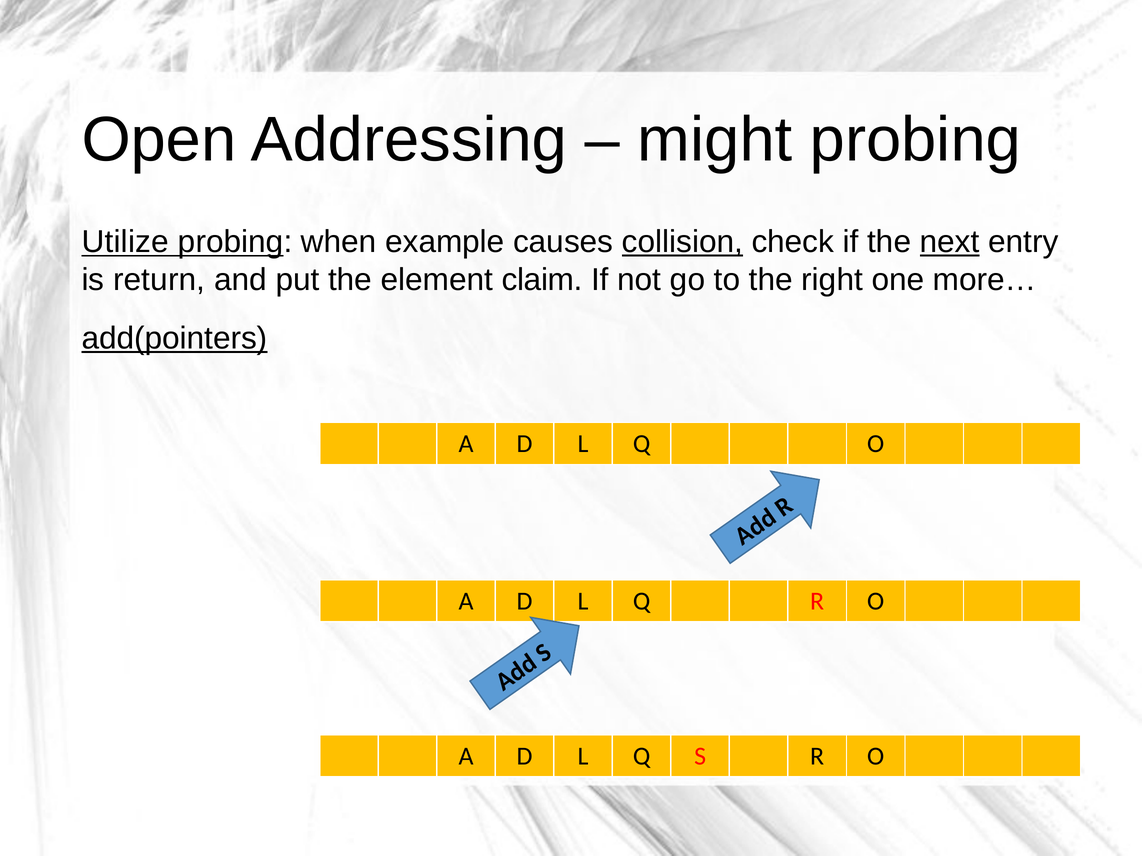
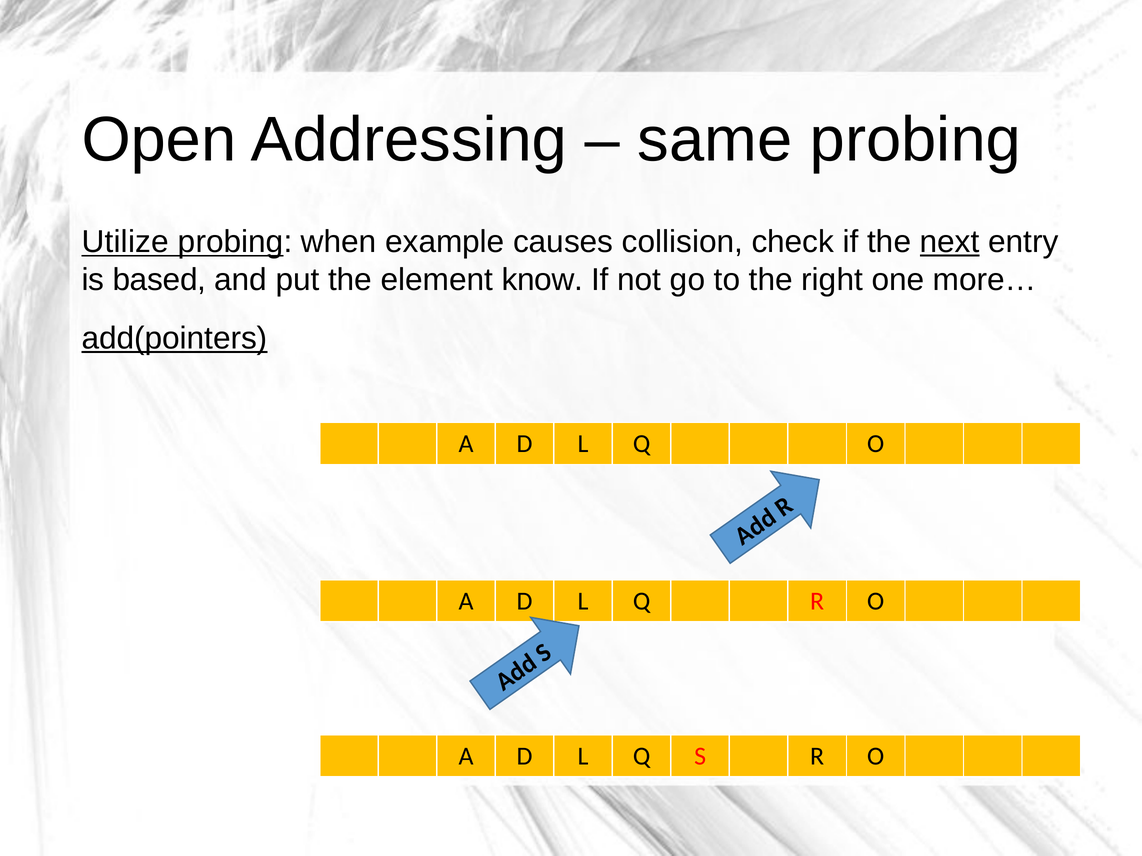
might: might -> same
collision underline: present -> none
return: return -> based
claim: claim -> know
